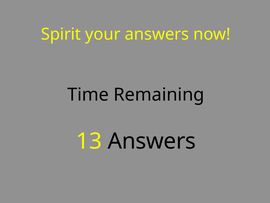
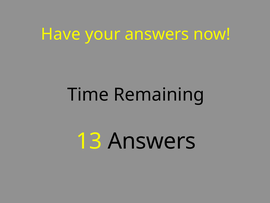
Spirit: Spirit -> Have
